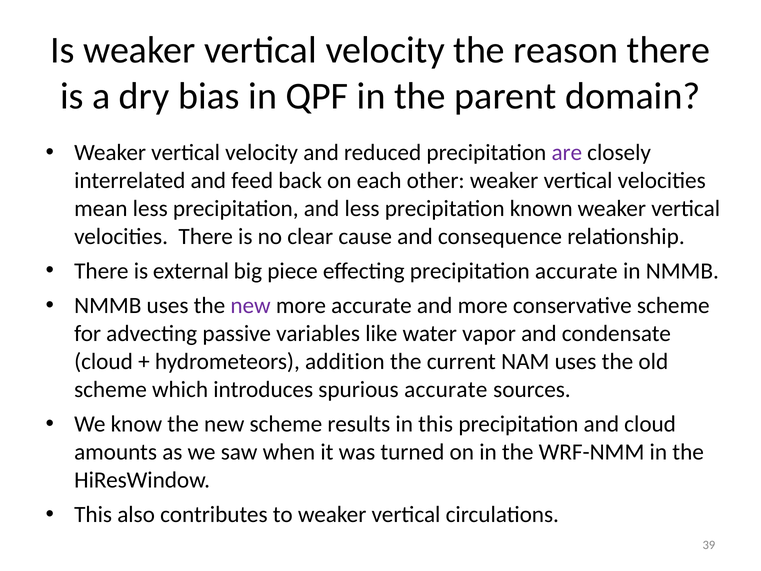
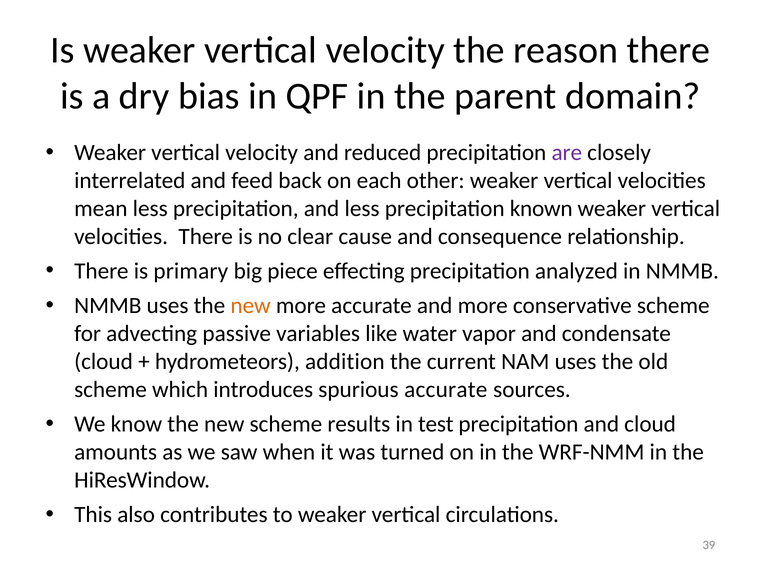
external: external -> primary
precipitation accurate: accurate -> analyzed
new at (251, 306) colour: purple -> orange
in this: this -> test
